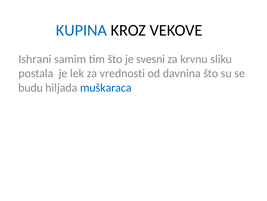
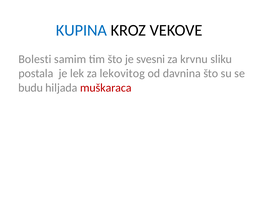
Ishrani: Ishrani -> Bolesti
vrednosti: vrednosti -> lekovitog
muškaraca colour: blue -> red
